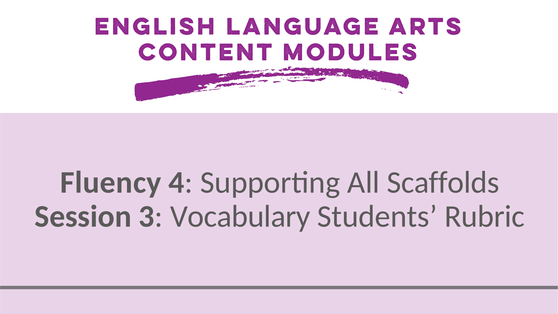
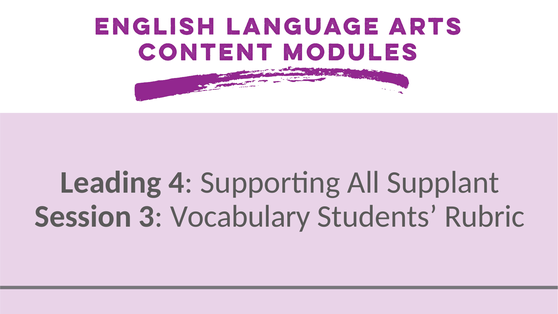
Fluency: Fluency -> Leading
Scaffolds: Scaffolds -> Supplant
